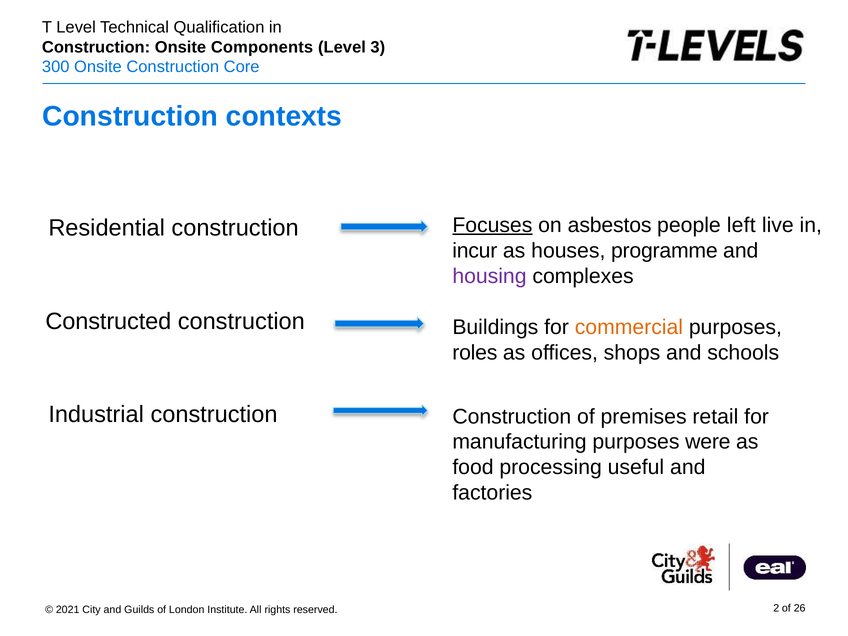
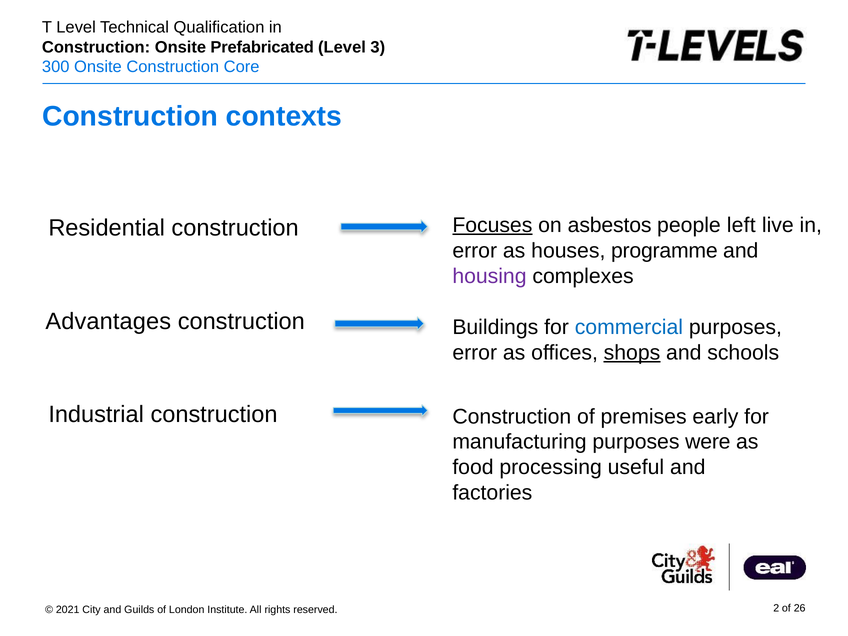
Components: Components -> Prefabricated
incur at (475, 251): incur -> error
Constructed: Constructed -> Advantages
commercial colour: orange -> blue
roles at (475, 353): roles -> error
shops underline: none -> present
retail: retail -> early
